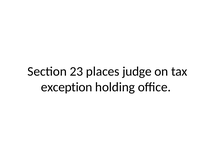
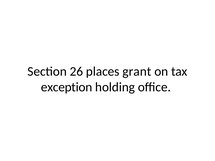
23: 23 -> 26
judge: judge -> grant
